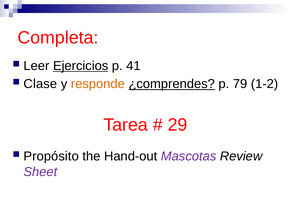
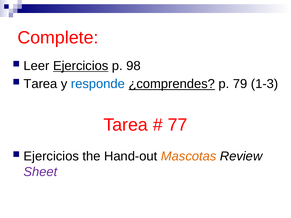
Completa: Completa -> Complete
41: 41 -> 98
Clase at (40, 84): Clase -> Tarea
responde colour: orange -> blue
1-2: 1-2 -> 1-3
29: 29 -> 77
Propósito at (51, 156): Propósito -> Ejercicios
Mascotas colour: purple -> orange
